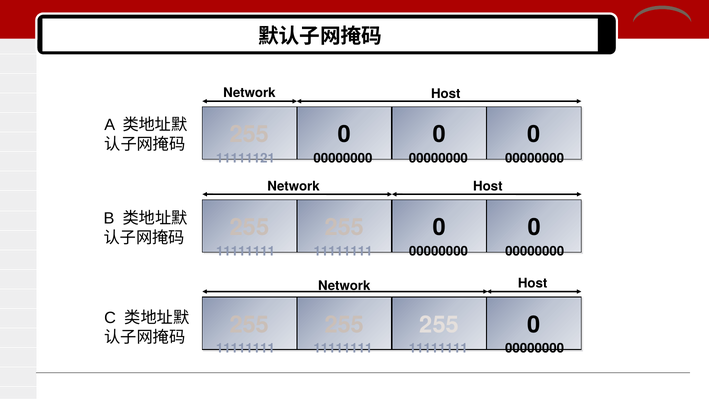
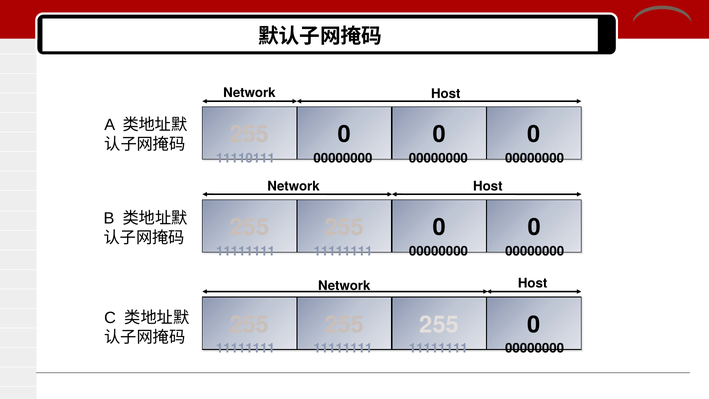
11111121: 11111121 -> 11110111
